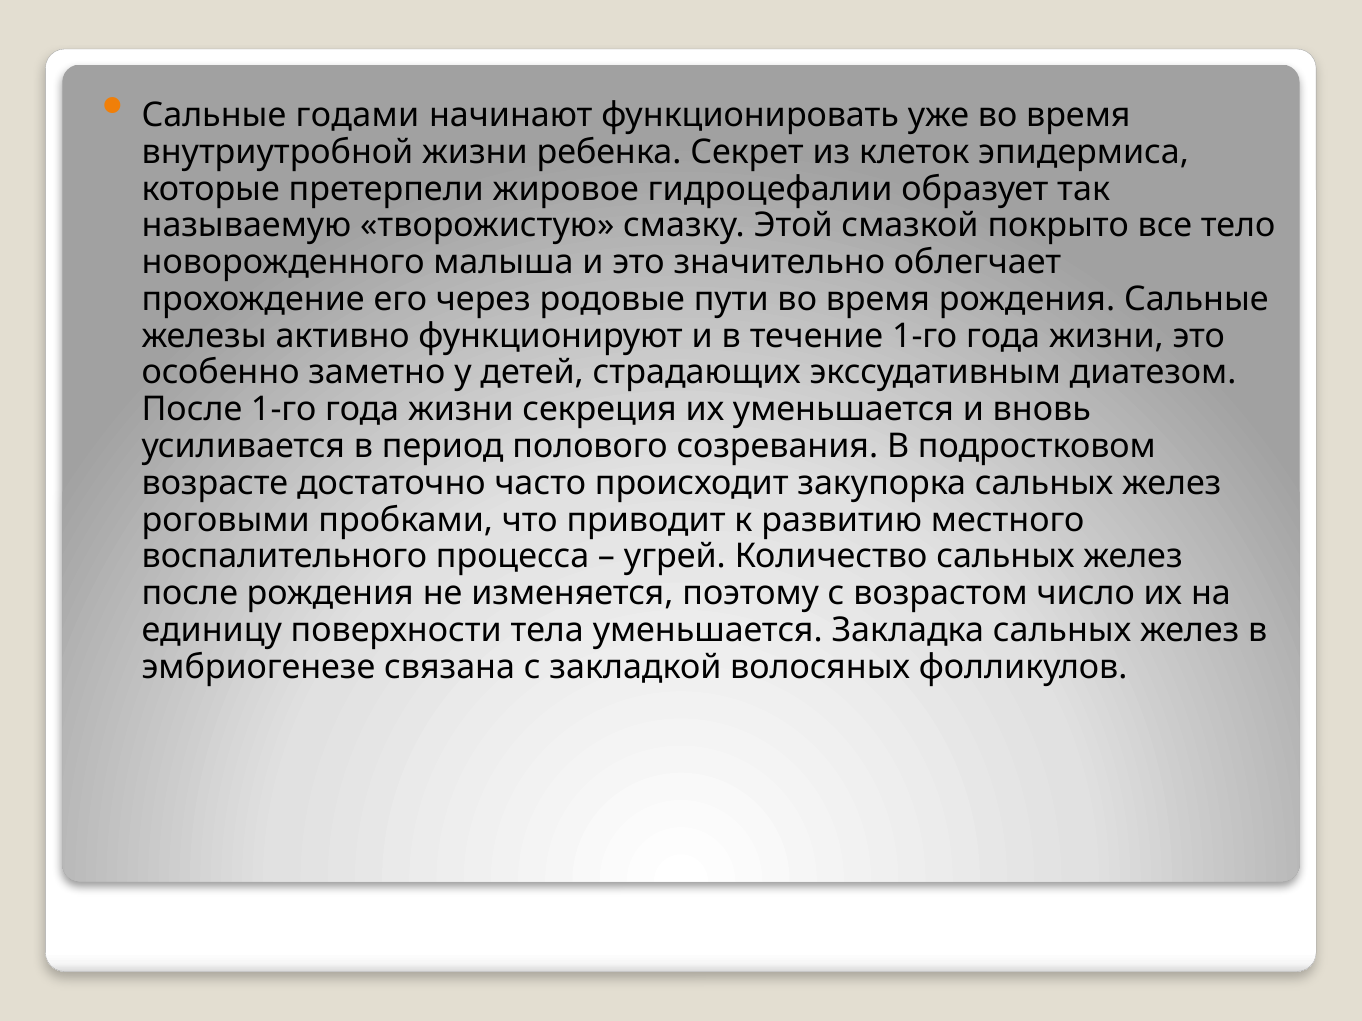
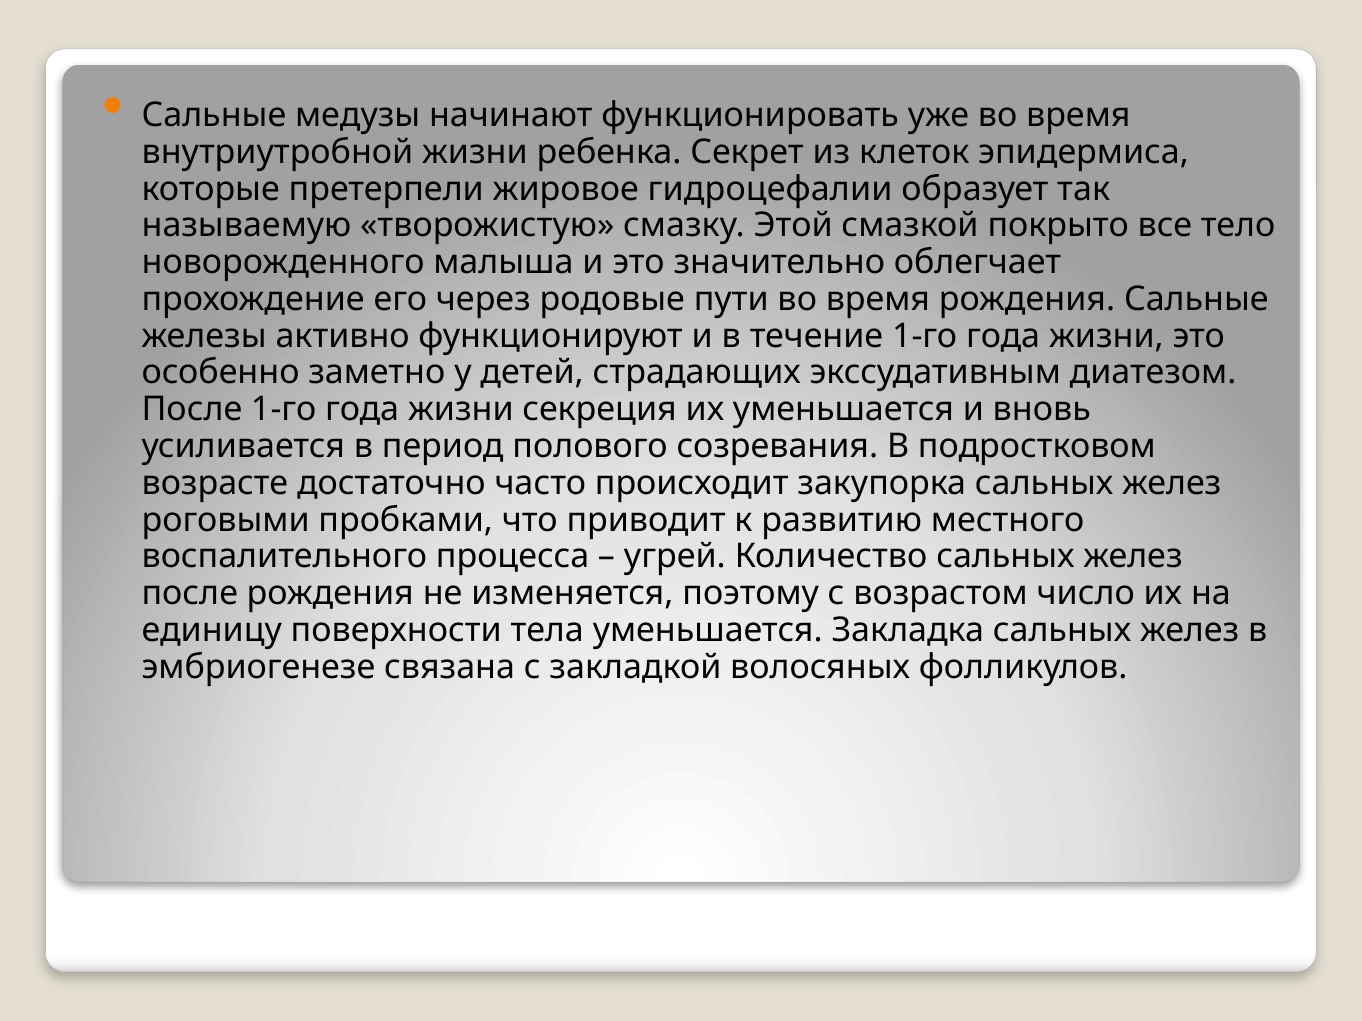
годами: годами -> медузы
